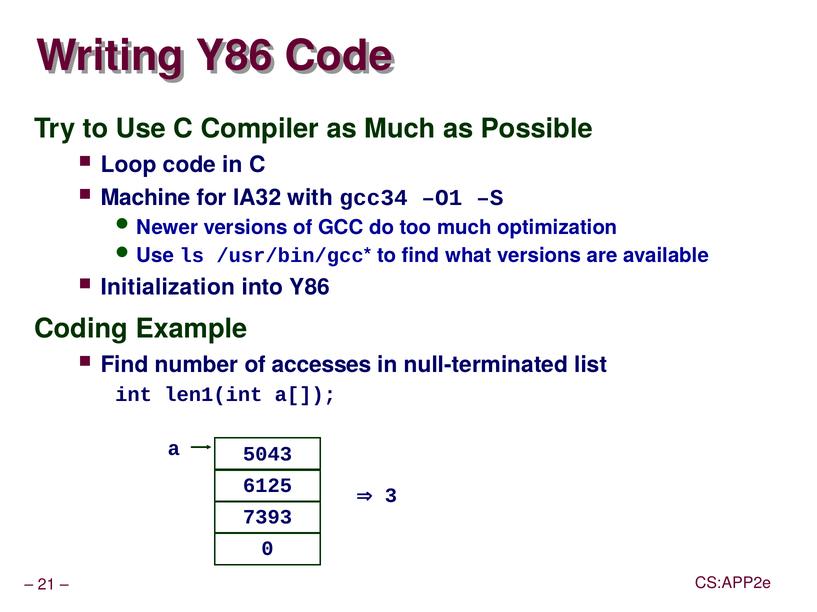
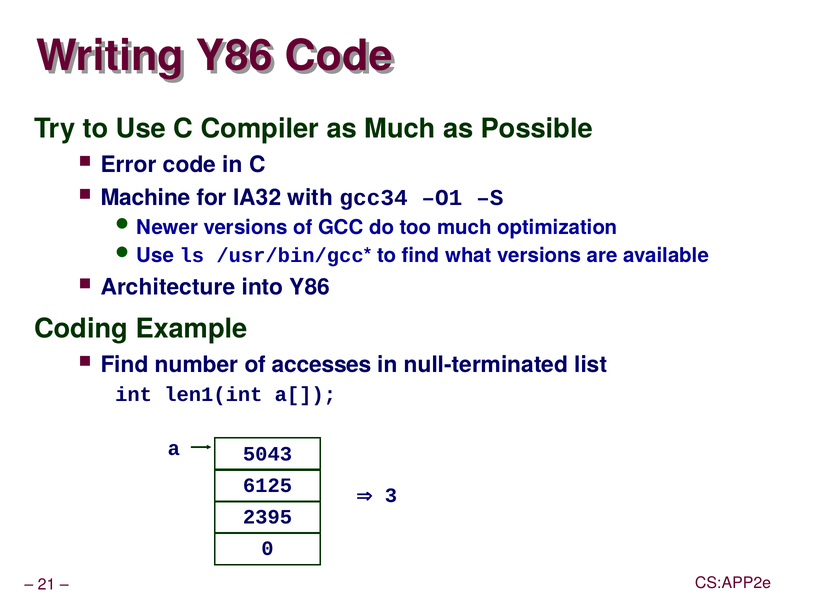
Loop: Loop -> Error
Initialization: Initialization -> Architecture
7393: 7393 -> 2395
